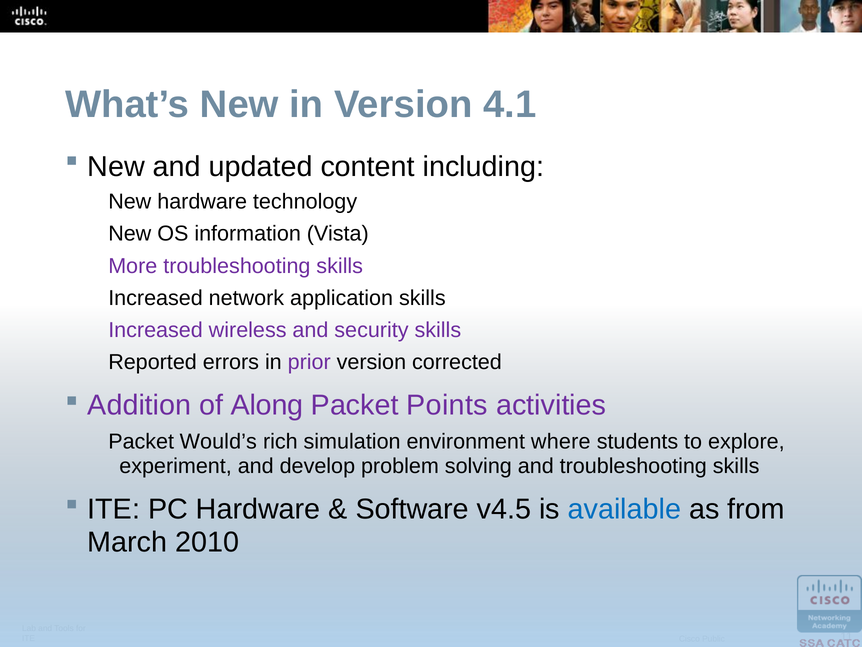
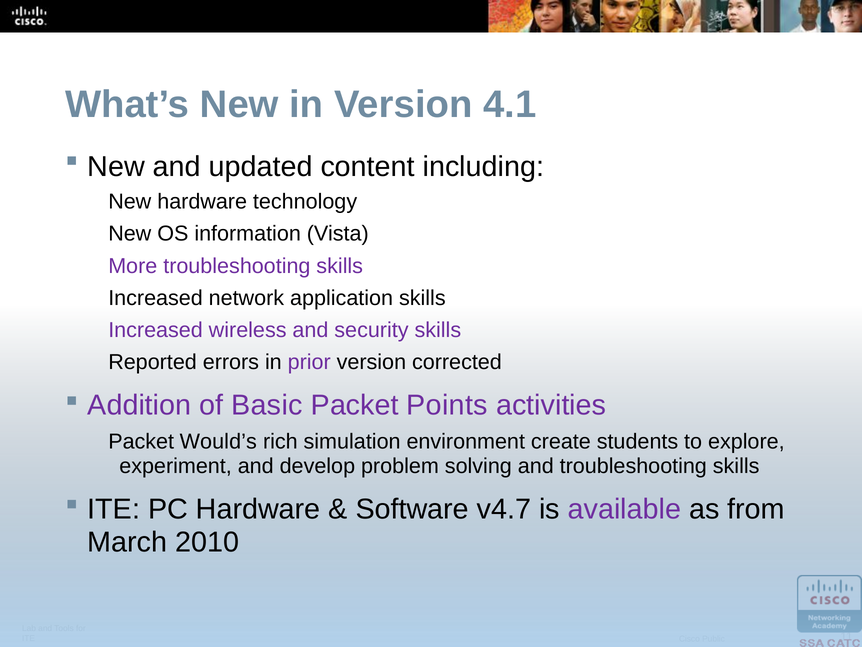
Along: Along -> Basic
where: where -> create
v4.5: v4.5 -> v4.7
available colour: blue -> purple
